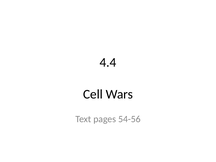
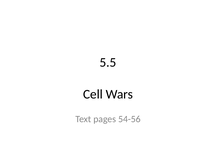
4.4: 4.4 -> 5.5
